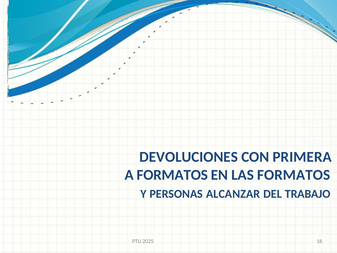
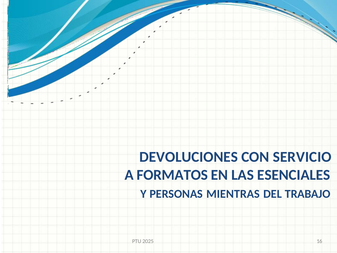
PRIMERA: PRIMERA -> SERVICIO
LAS FORMATOS: FORMATOS -> ESENCIALES
ALCANZAR: ALCANZAR -> MIENTRAS
